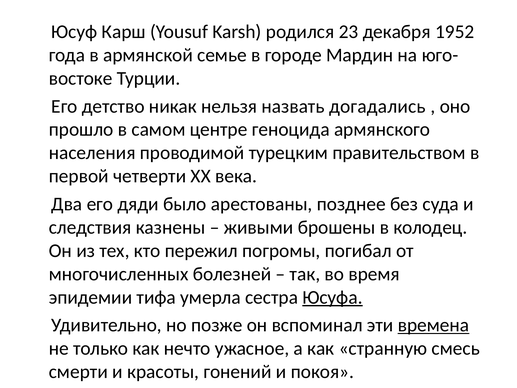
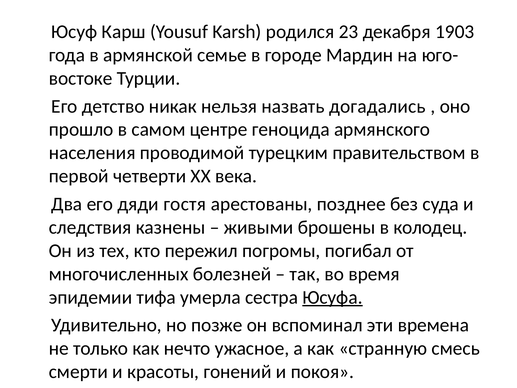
1952: 1952 -> 1903
было: было -> гостя
времена underline: present -> none
